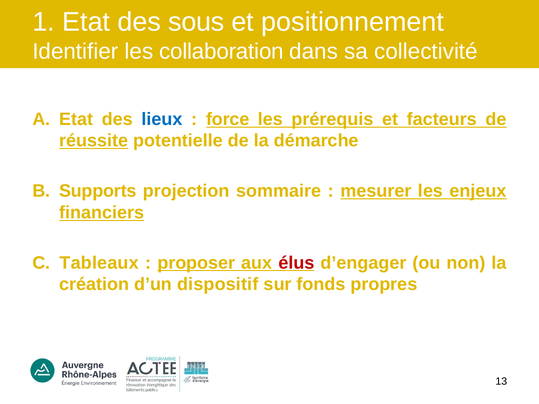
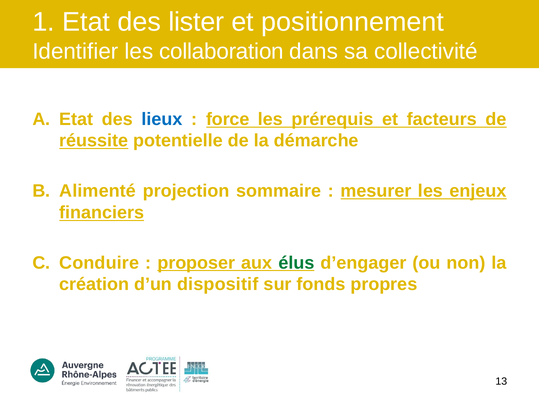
sous: sous -> lister
Supports: Supports -> Alimenté
Tableaux: Tableaux -> Conduire
élus colour: red -> green
